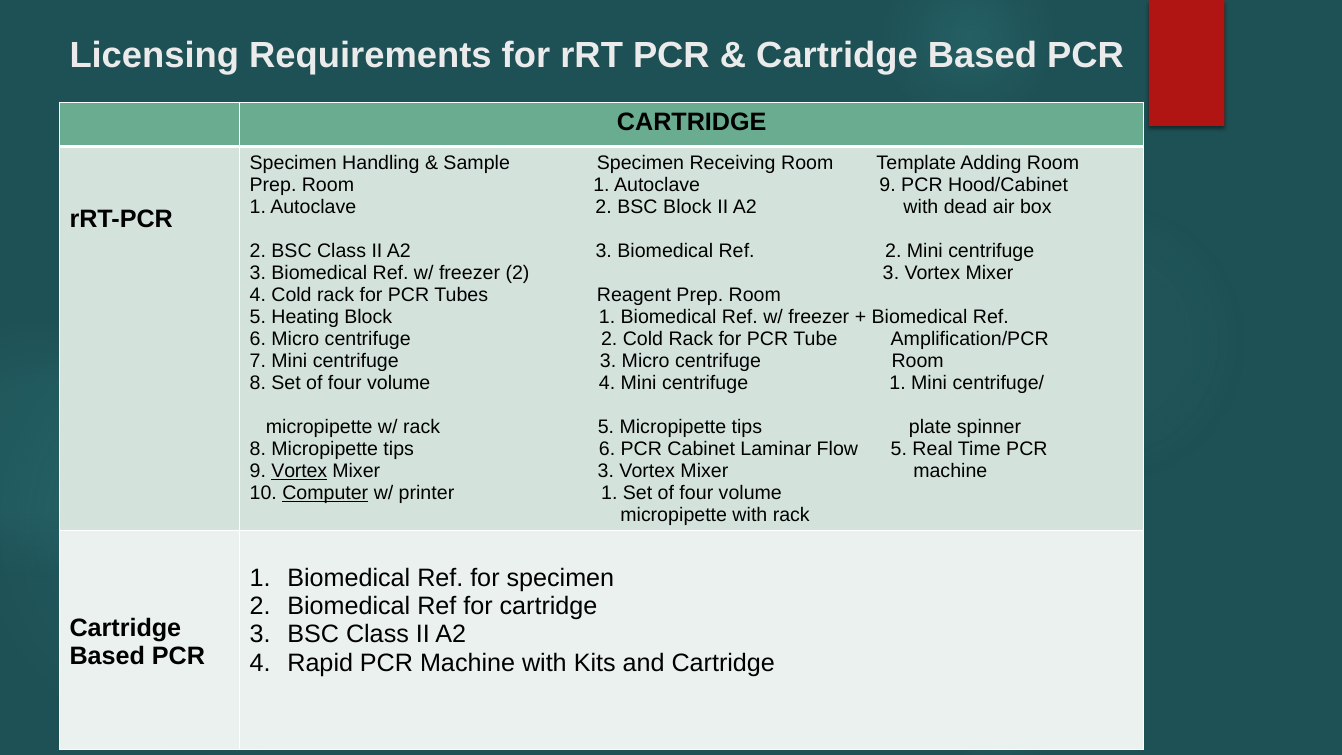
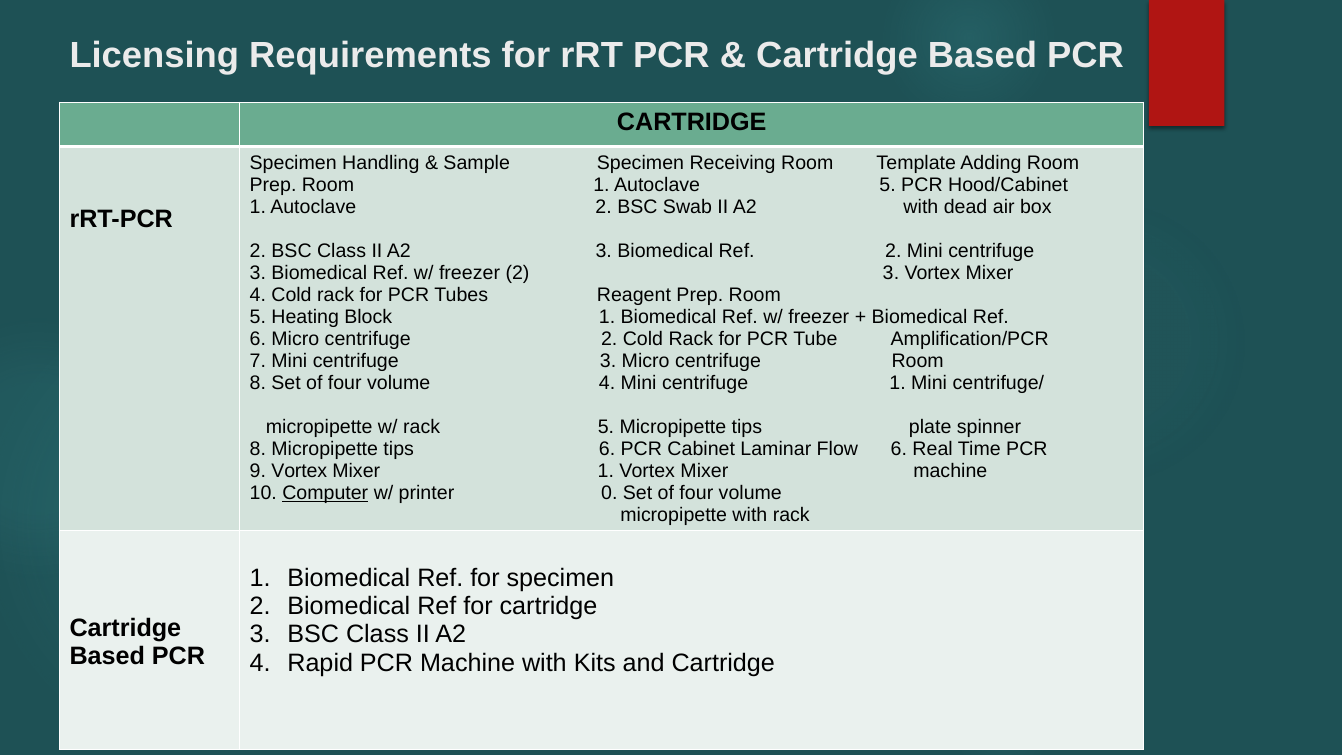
Autoclave 9: 9 -> 5
BSC Block: Block -> Swab
Flow 5: 5 -> 6
Vortex at (299, 471) underline: present -> none
Mixer 3: 3 -> 1
printer 1: 1 -> 0
